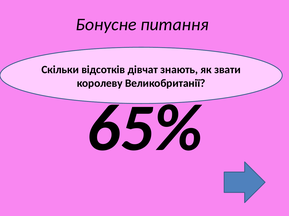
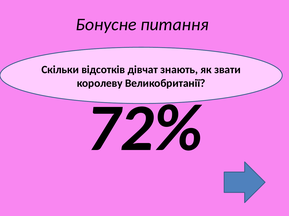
65%: 65% -> 72%
